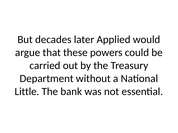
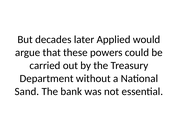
Little: Little -> Sand
